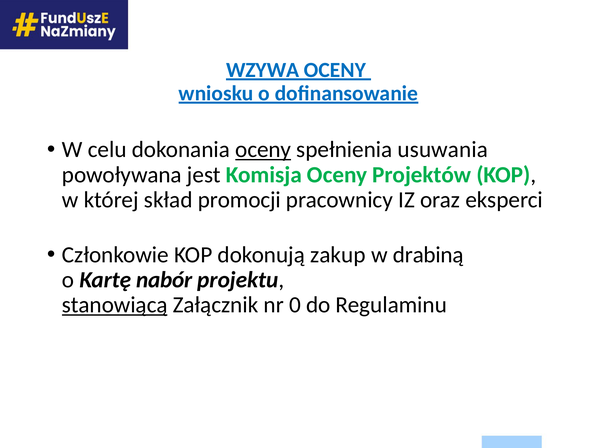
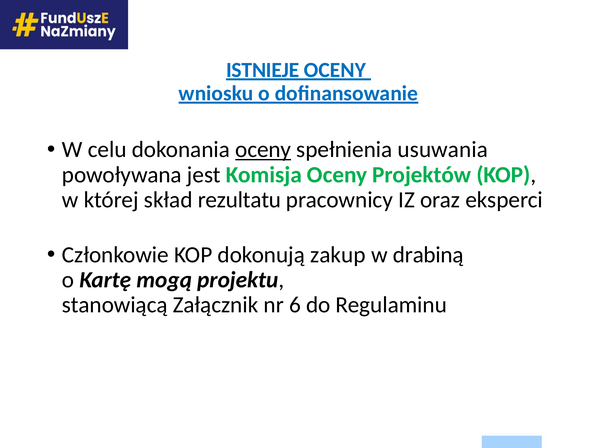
WZYWA: WZYWA -> ISTNIEJE
promocji: promocji -> rezultatu
nabór: nabór -> mogą
stanowiącą underline: present -> none
0: 0 -> 6
